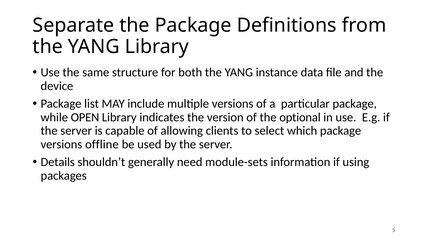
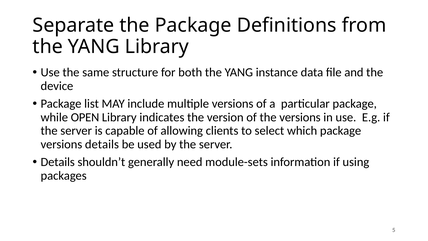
the optional: optional -> versions
versions offline: offline -> details
